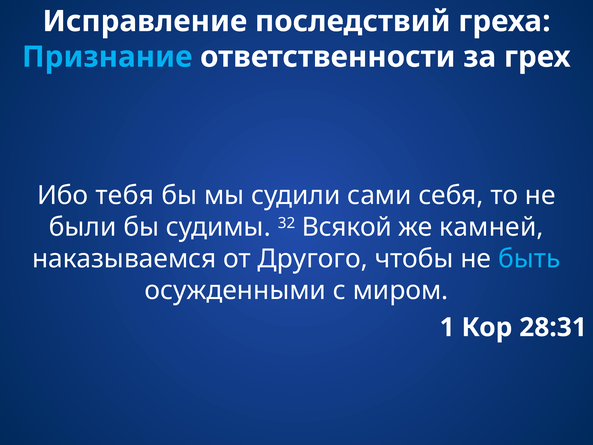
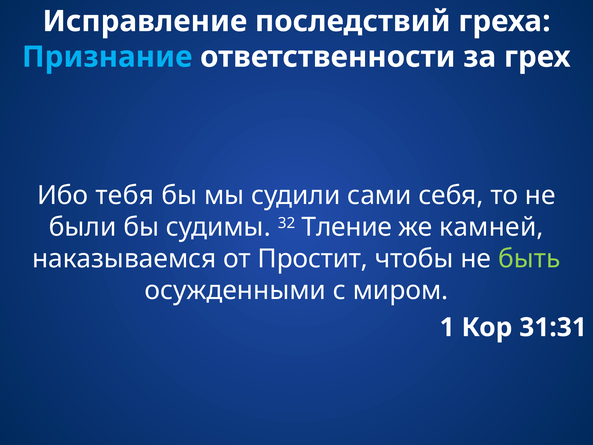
Всякой: Всякой -> Тление
Другого: Другого -> Простит
быть colour: light blue -> light green
28:31: 28:31 -> 31:31
